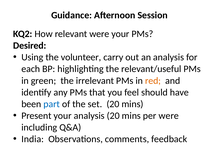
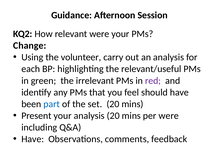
Desired: Desired -> Change
red colour: orange -> purple
India at (33, 139): India -> Have
